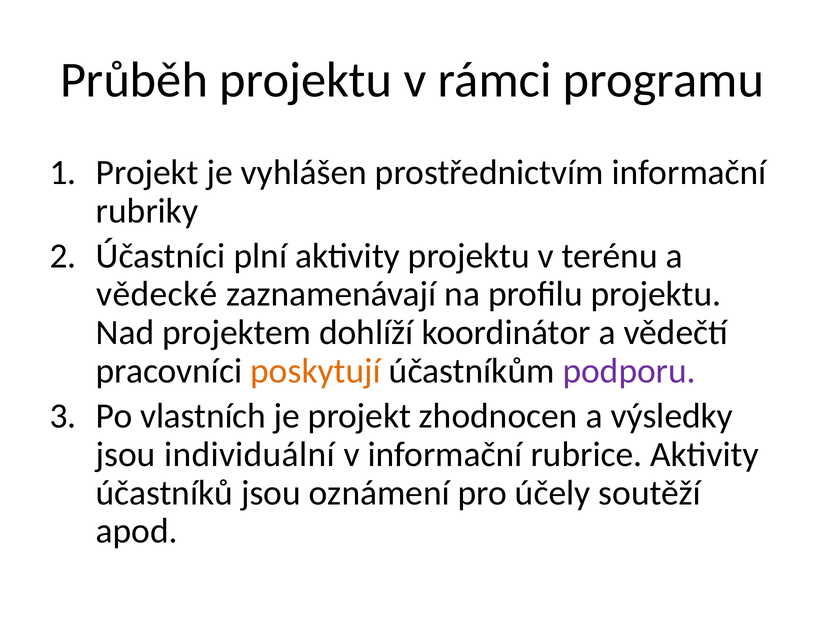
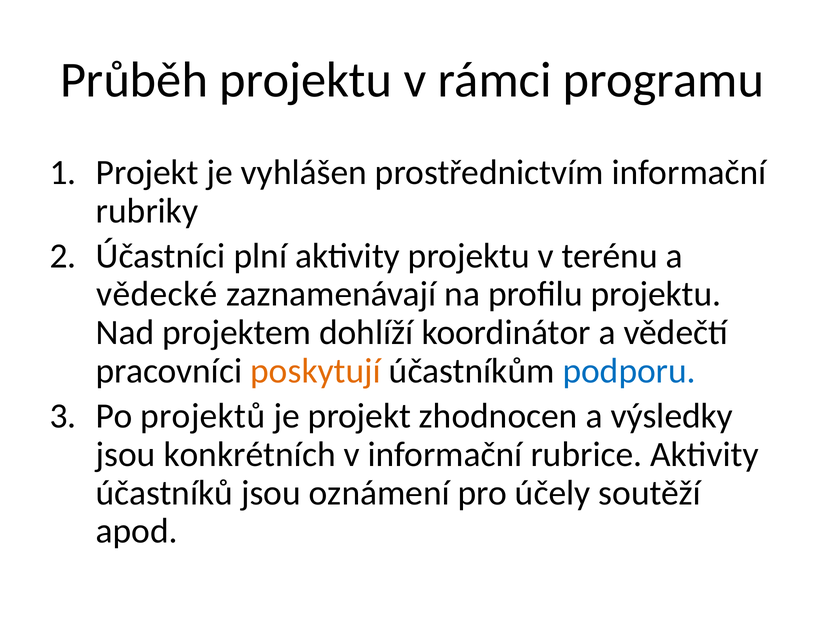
podporu colour: purple -> blue
vlastních: vlastních -> projektů
individuální: individuální -> konkrétních
